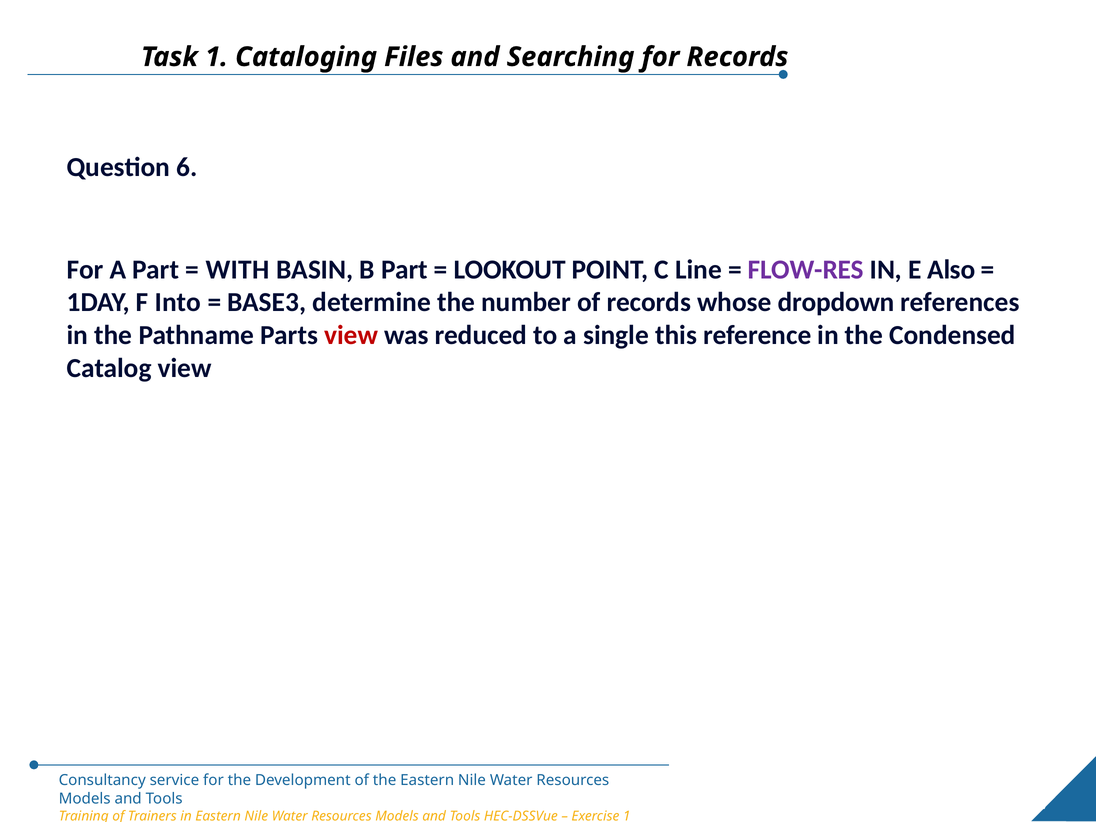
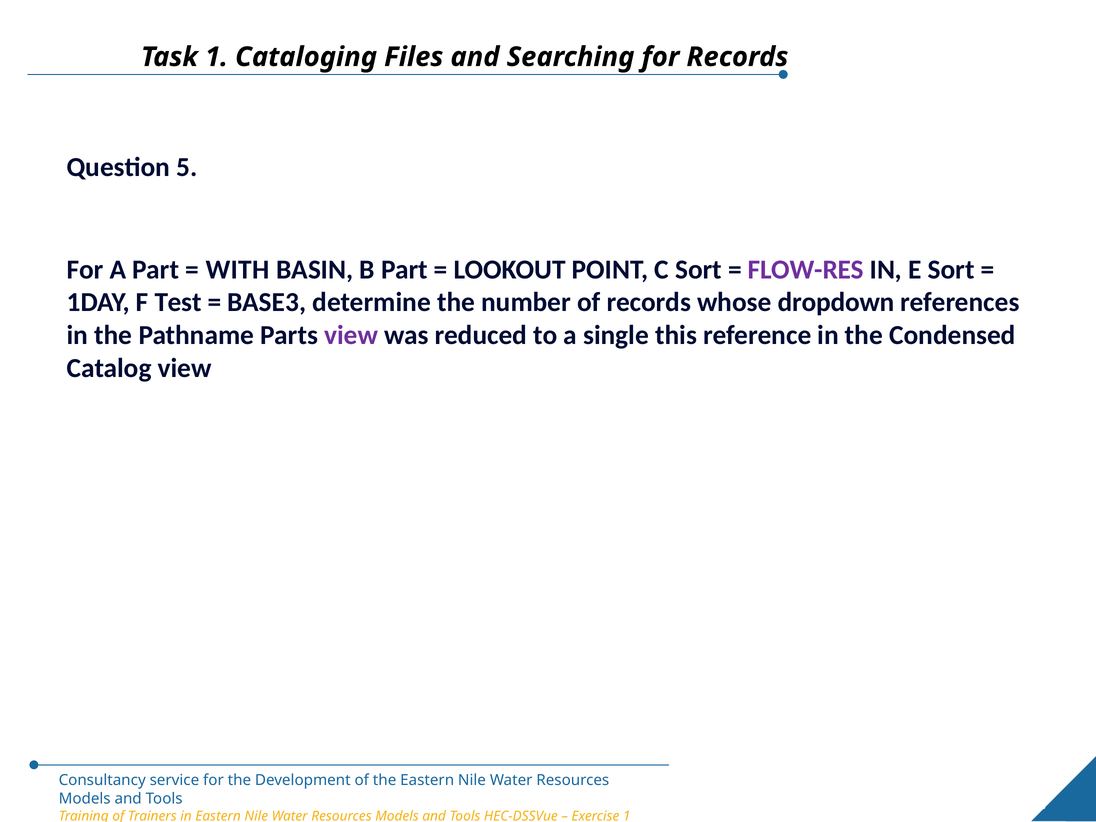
6: 6 -> 5
C Line: Line -> Sort
E Also: Also -> Sort
Into: Into -> Test
view at (351, 335) colour: red -> purple
